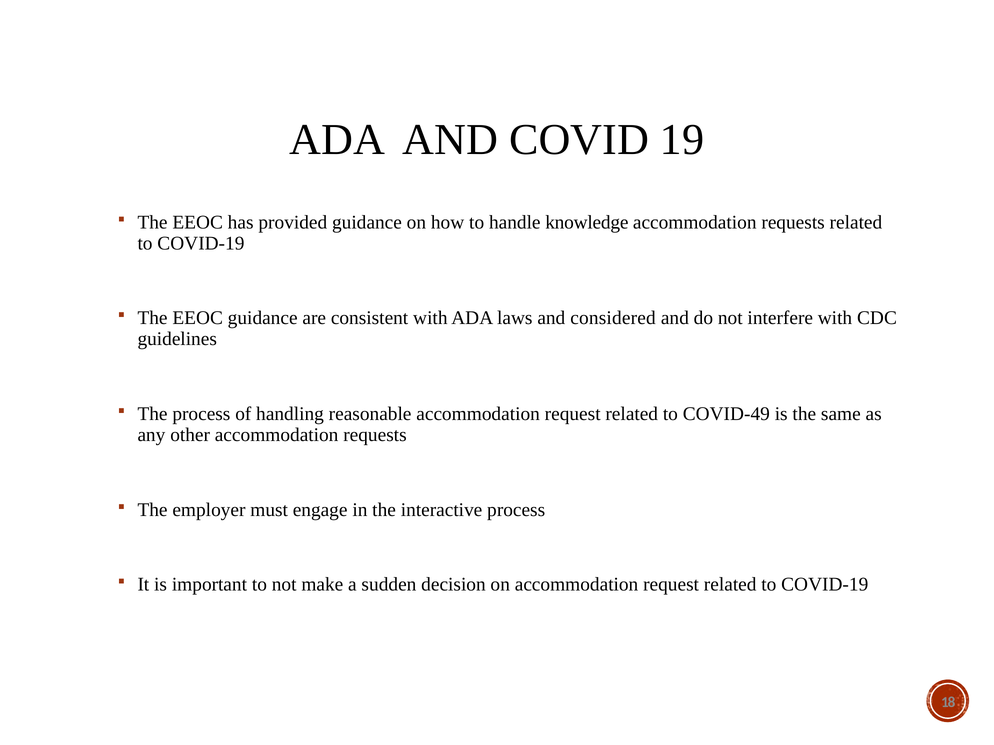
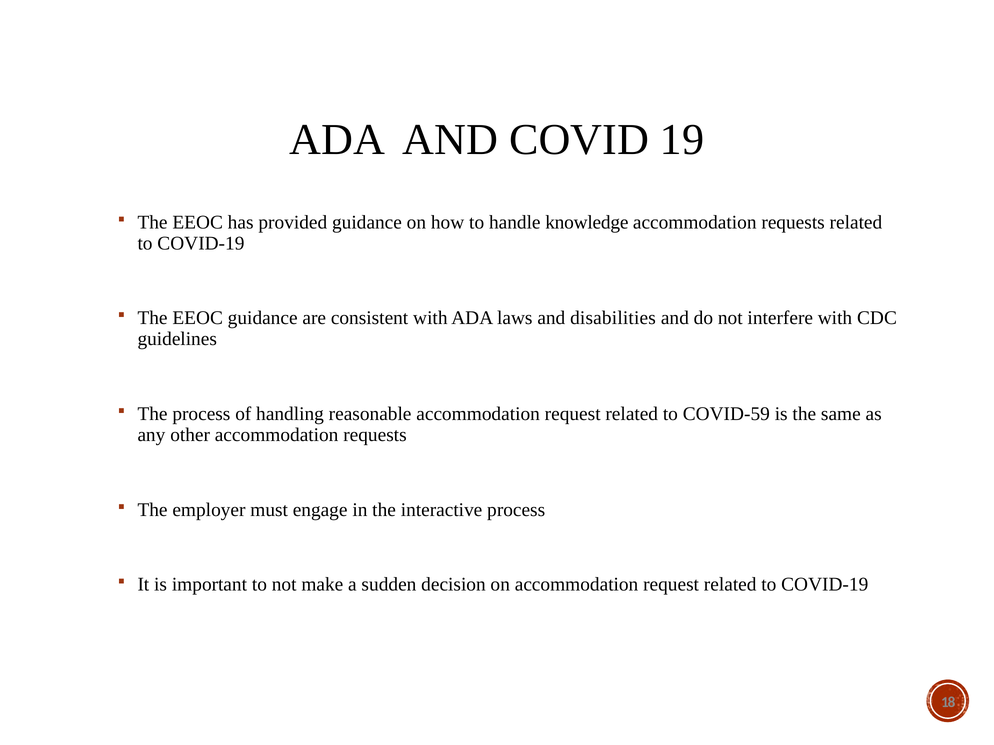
considered: considered -> disabilities
COVID-49: COVID-49 -> COVID-59
